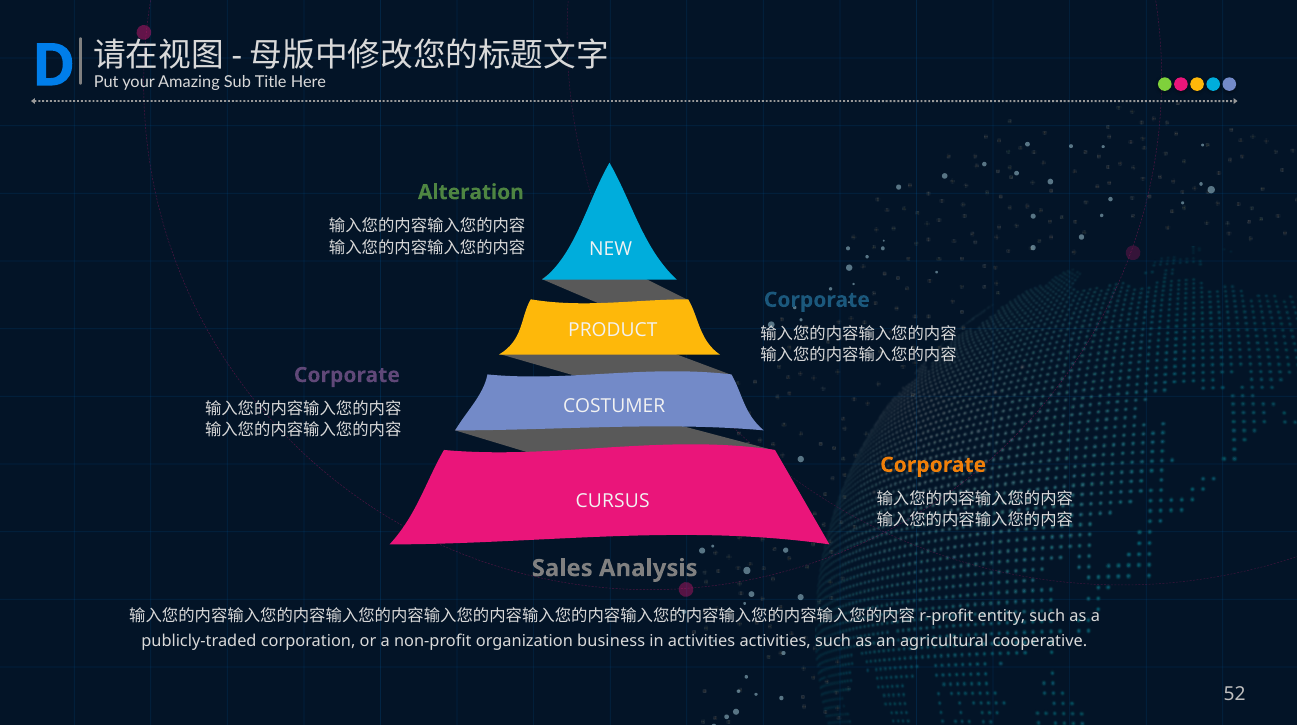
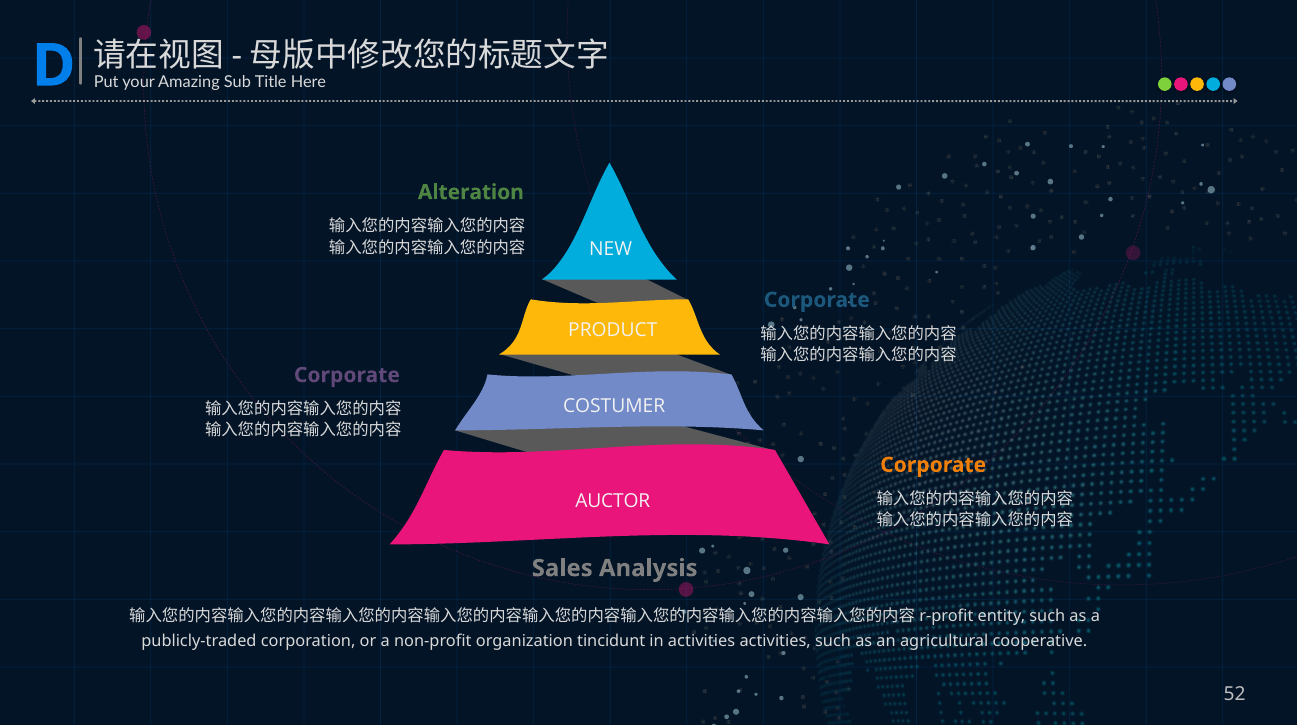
CURSUS: CURSUS -> AUCTOR
business: business -> tincidunt
